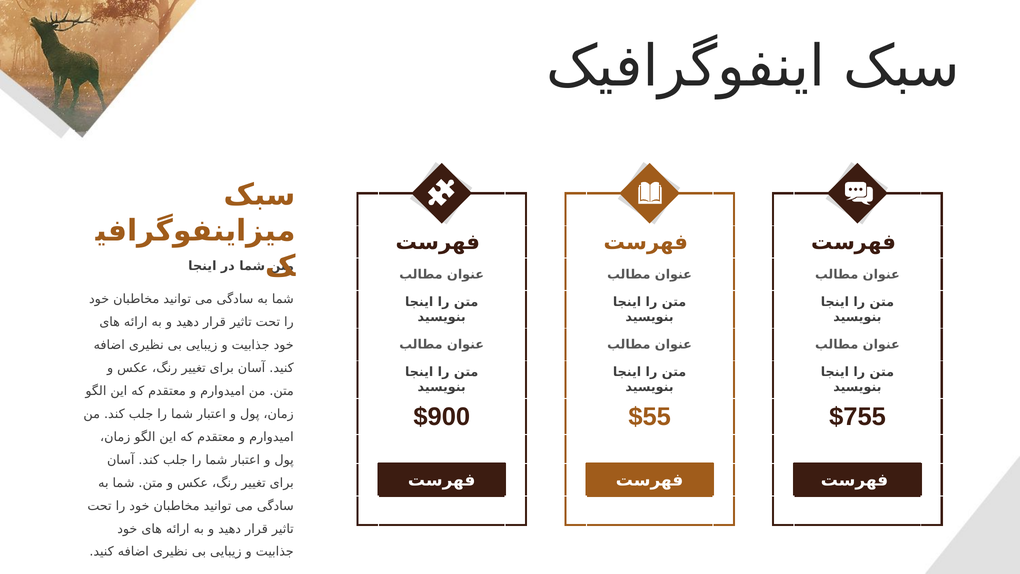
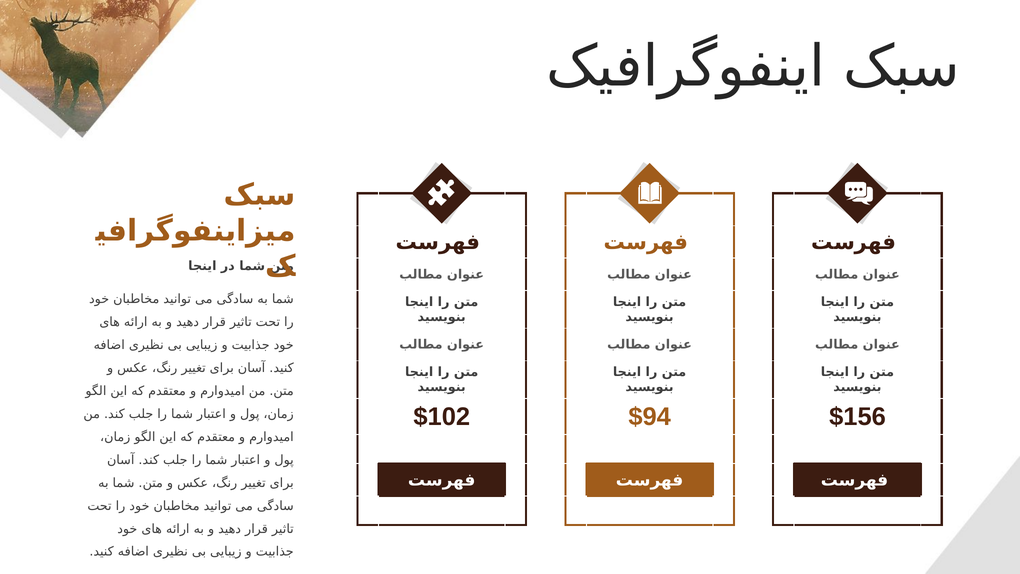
$900: $900 -> $102
$55: $55 -> $94
$755: $755 -> $156
